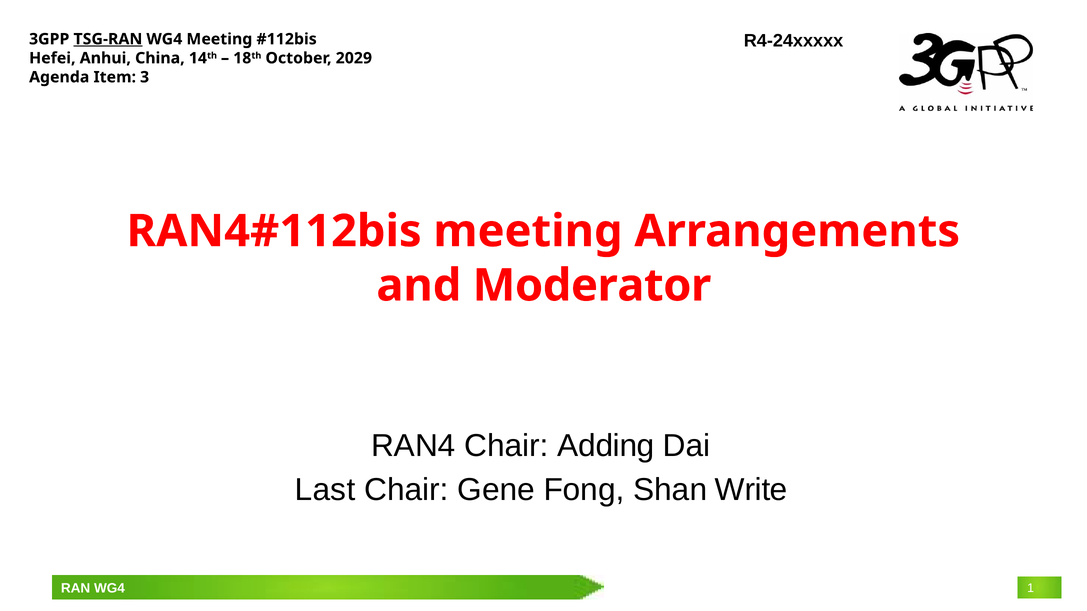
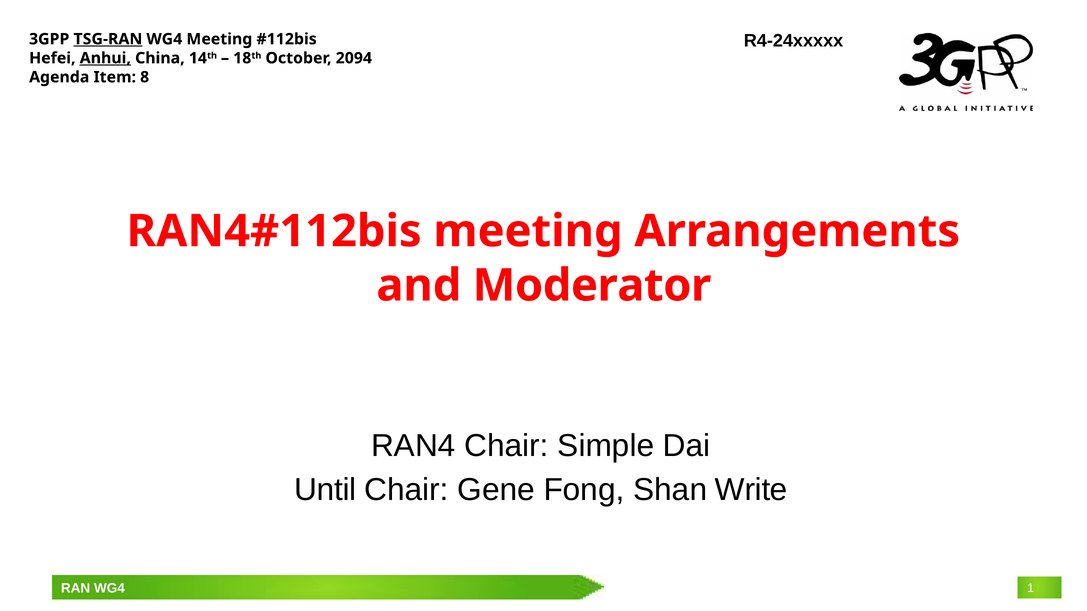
Anhui underline: none -> present
2029: 2029 -> 2094
3: 3 -> 8
Adding: Adding -> Simple
Last: Last -> Until
